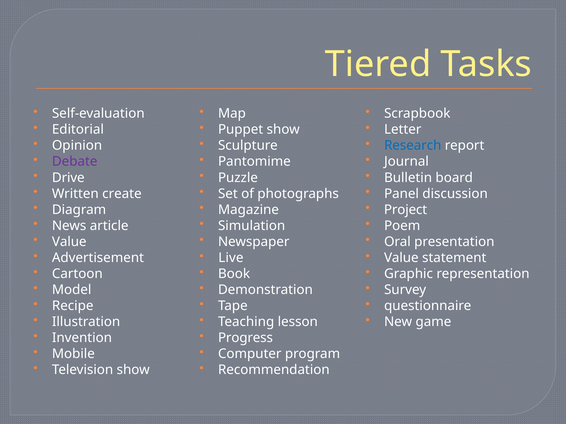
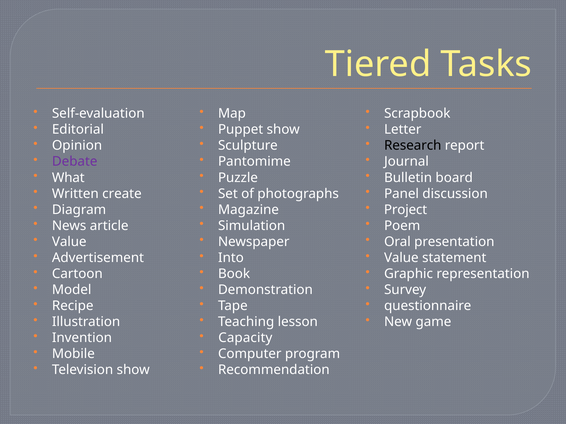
Research colour: blue -> black
Drive: Drive -> What
Live: Live -> Into
Progress: Progress -> Capacity
